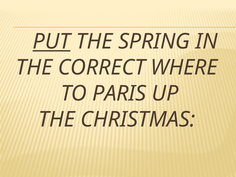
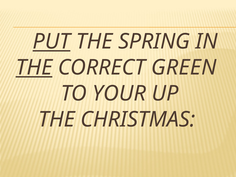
THE at (34, 67) underline: none -> present
WHERE: WHERE -> GREEN
PARIS: PARIS -> YOUR
